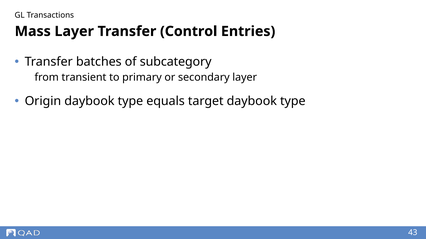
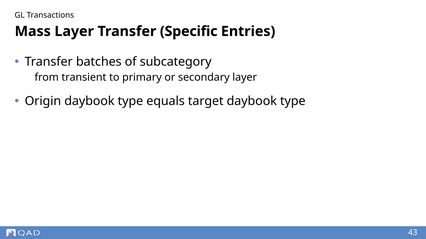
Control: Control -> Specific
